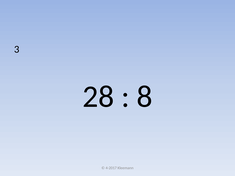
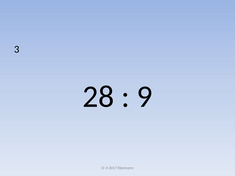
8: 8 -> 9
